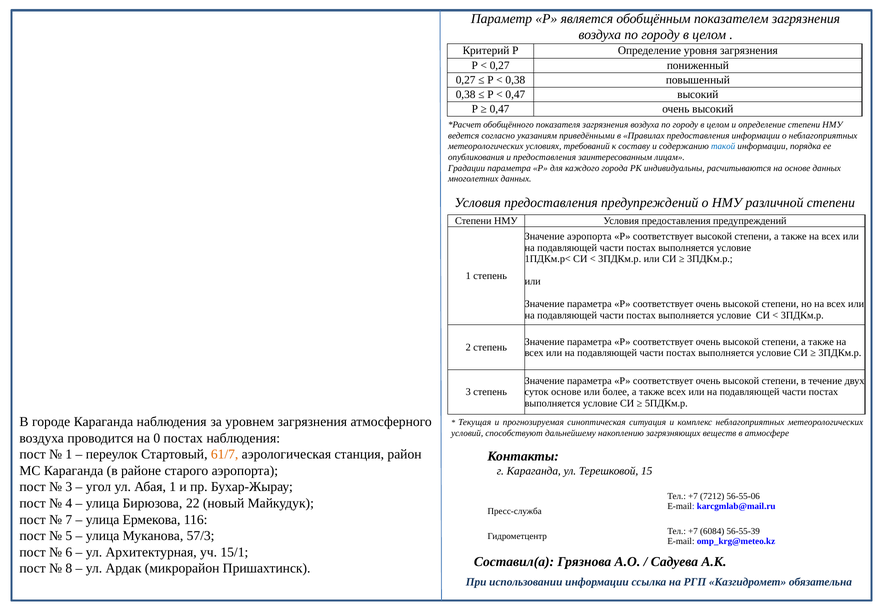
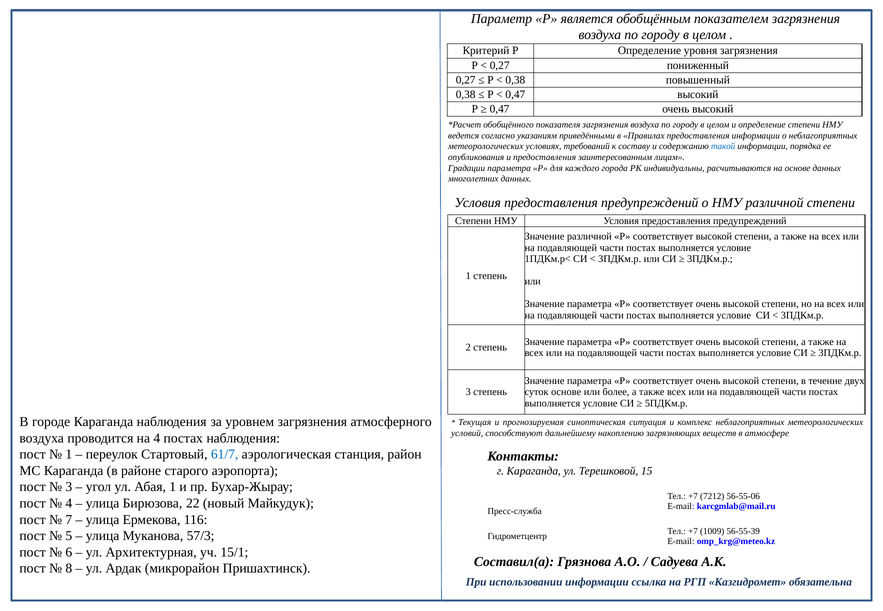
Значение аэропорта: аэропорта -> различной
на 0: 0 -> 4
61/7 colour: orange -> blue
6084: 6084 -> 1009
